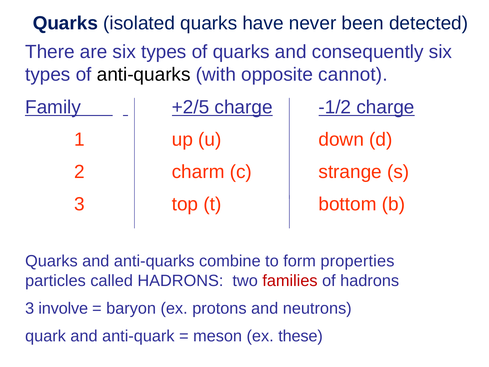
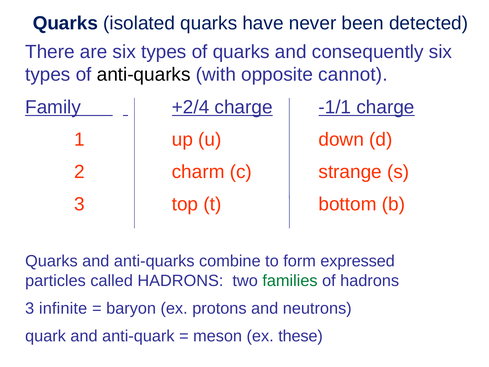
+2/5: +2/5 -> +2/4
-1/2: -1/2 -> -1/1
properties: properties -> expressed
families colour: red -> green
involve: involve -> infinite
